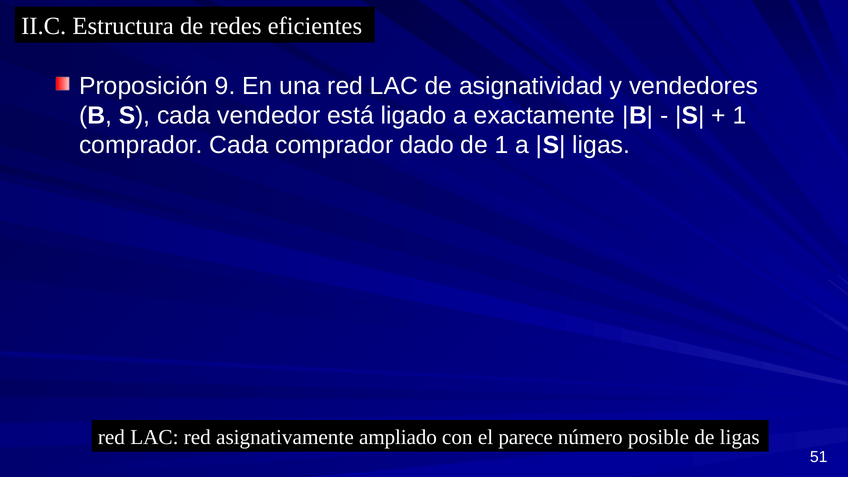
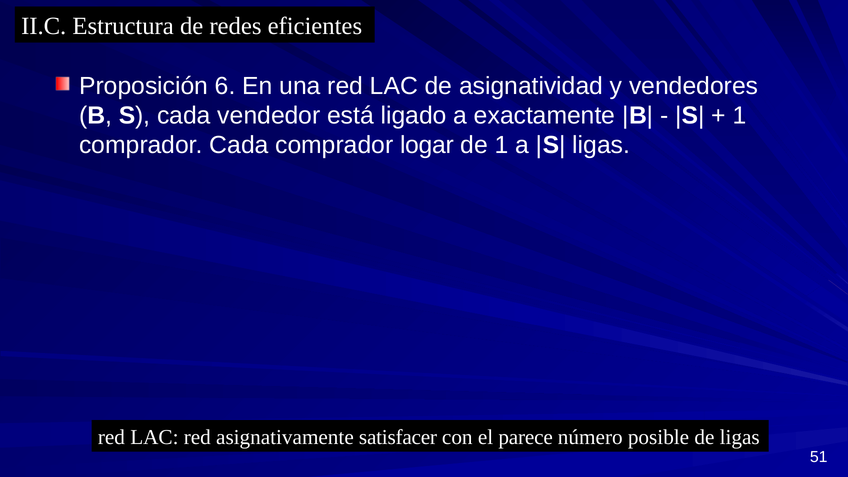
9: 9 -> 6
dado: dado -> logar
ampliado: ampliado -> satisfacer
